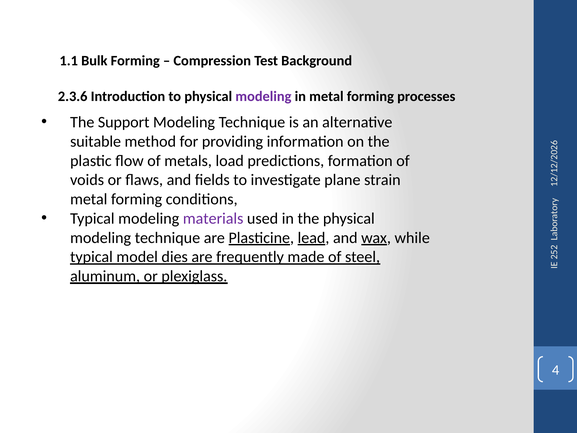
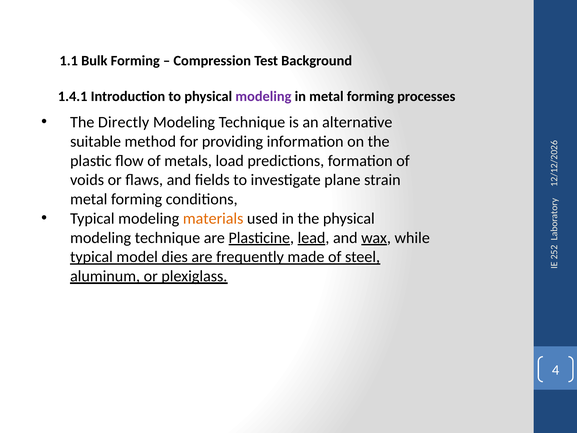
2.3.6: 2.3.6 -> 1.4.1
Support: Support -> Directly
materials colour: purple -> orange
